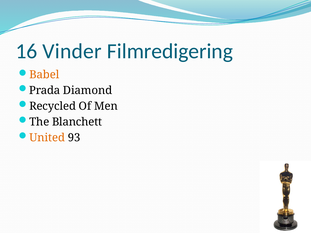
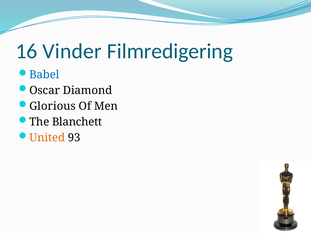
Babel colour: orange -> blue
Prada: Prada -> Oscar
Recycled: Recycled -> Glorious
